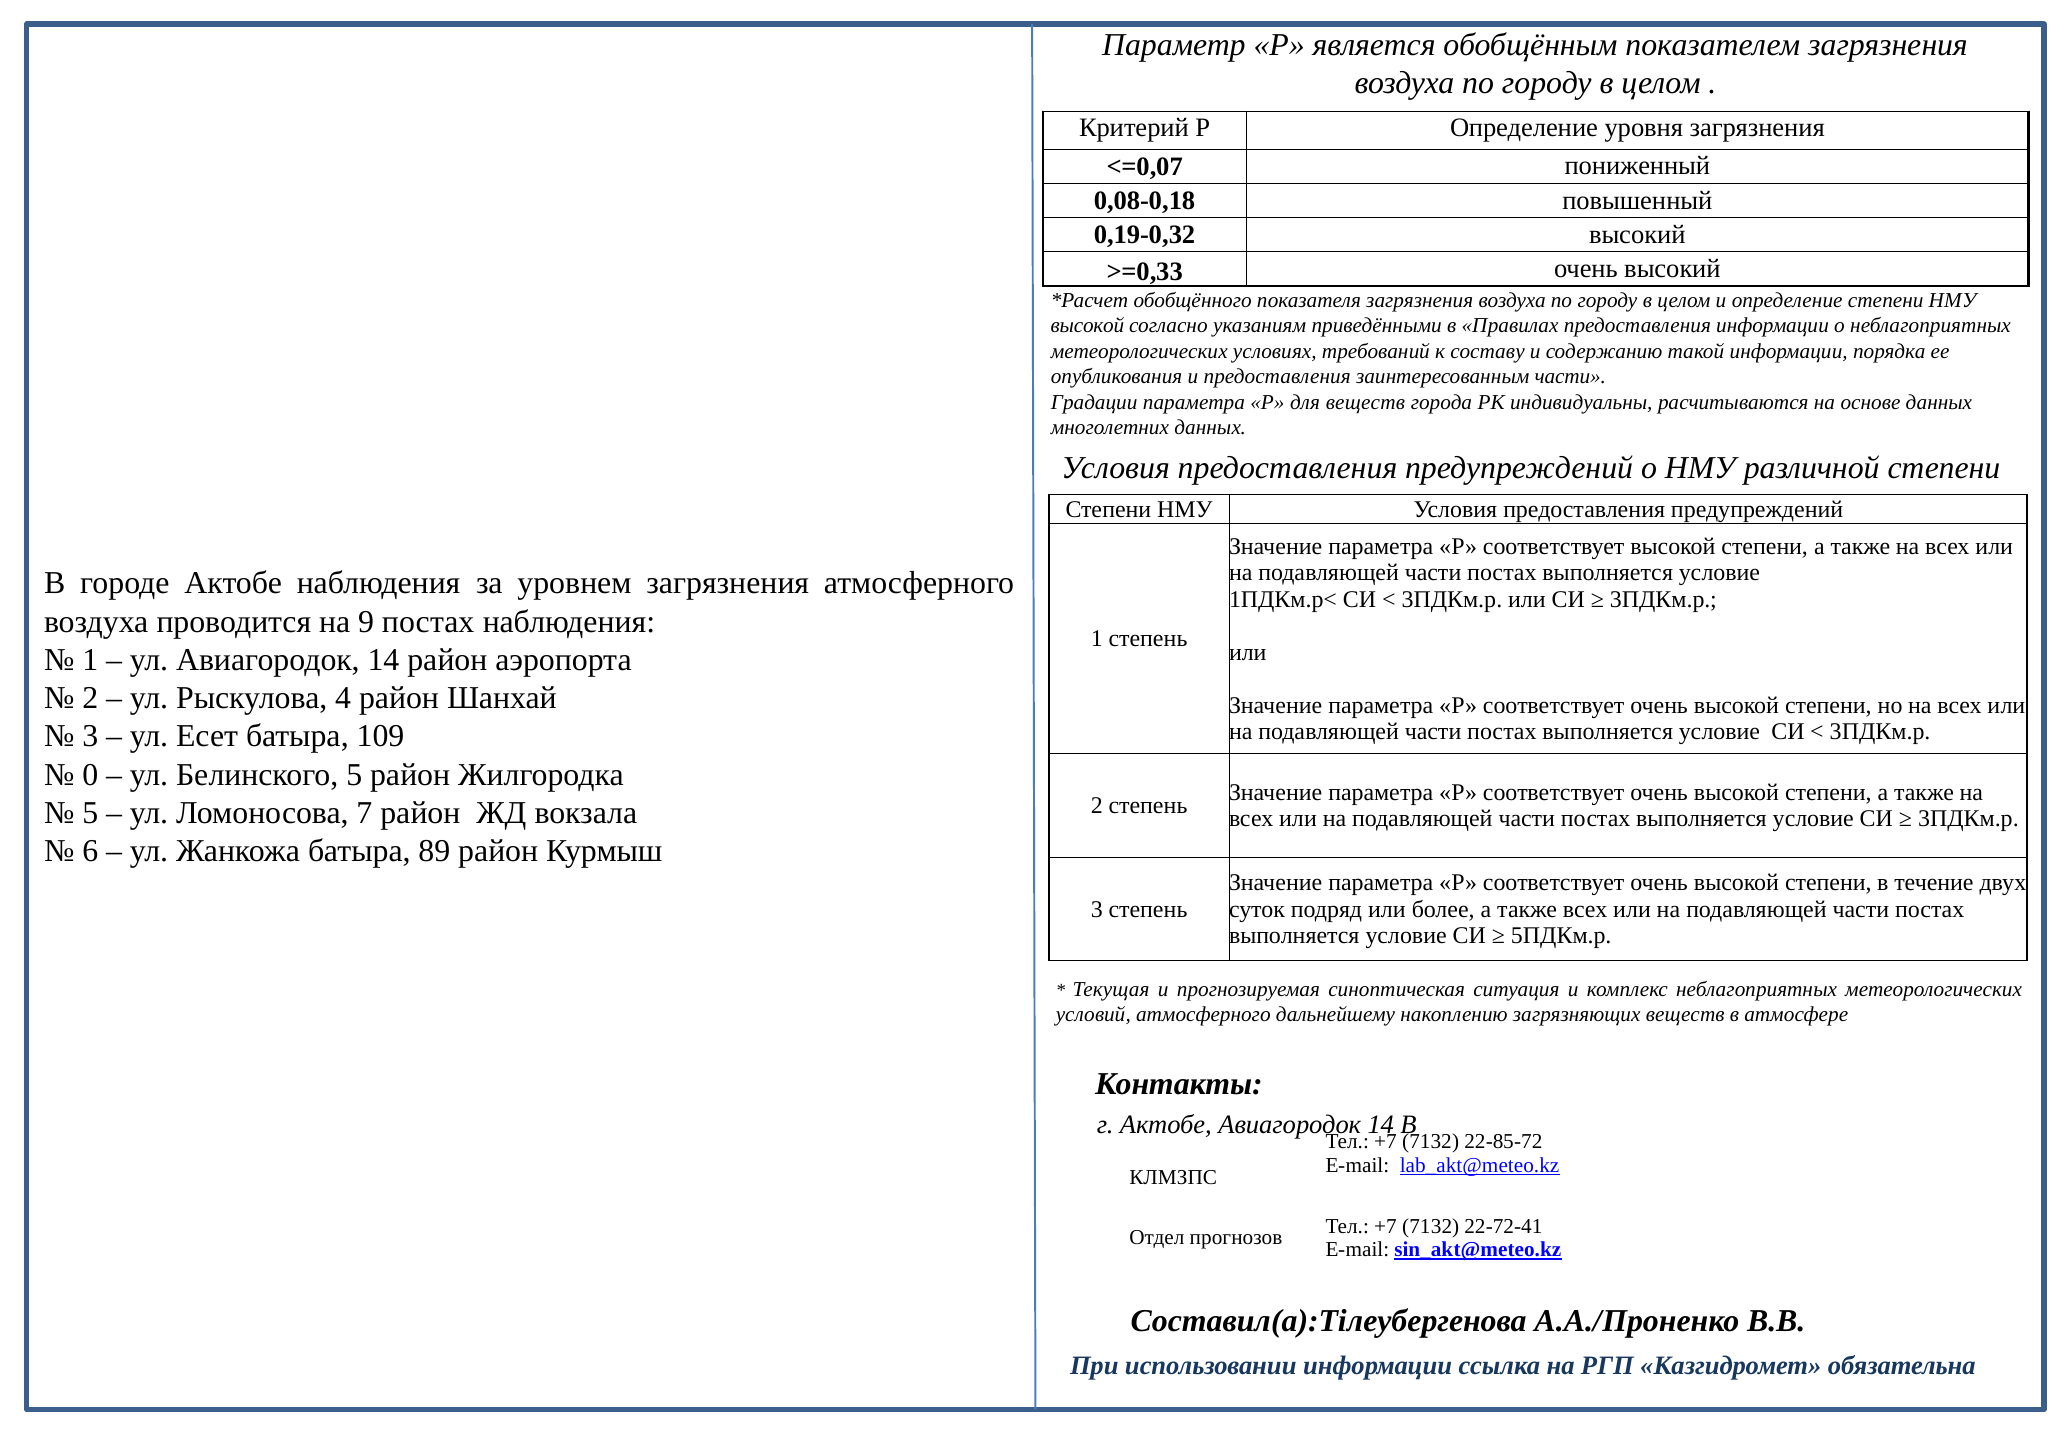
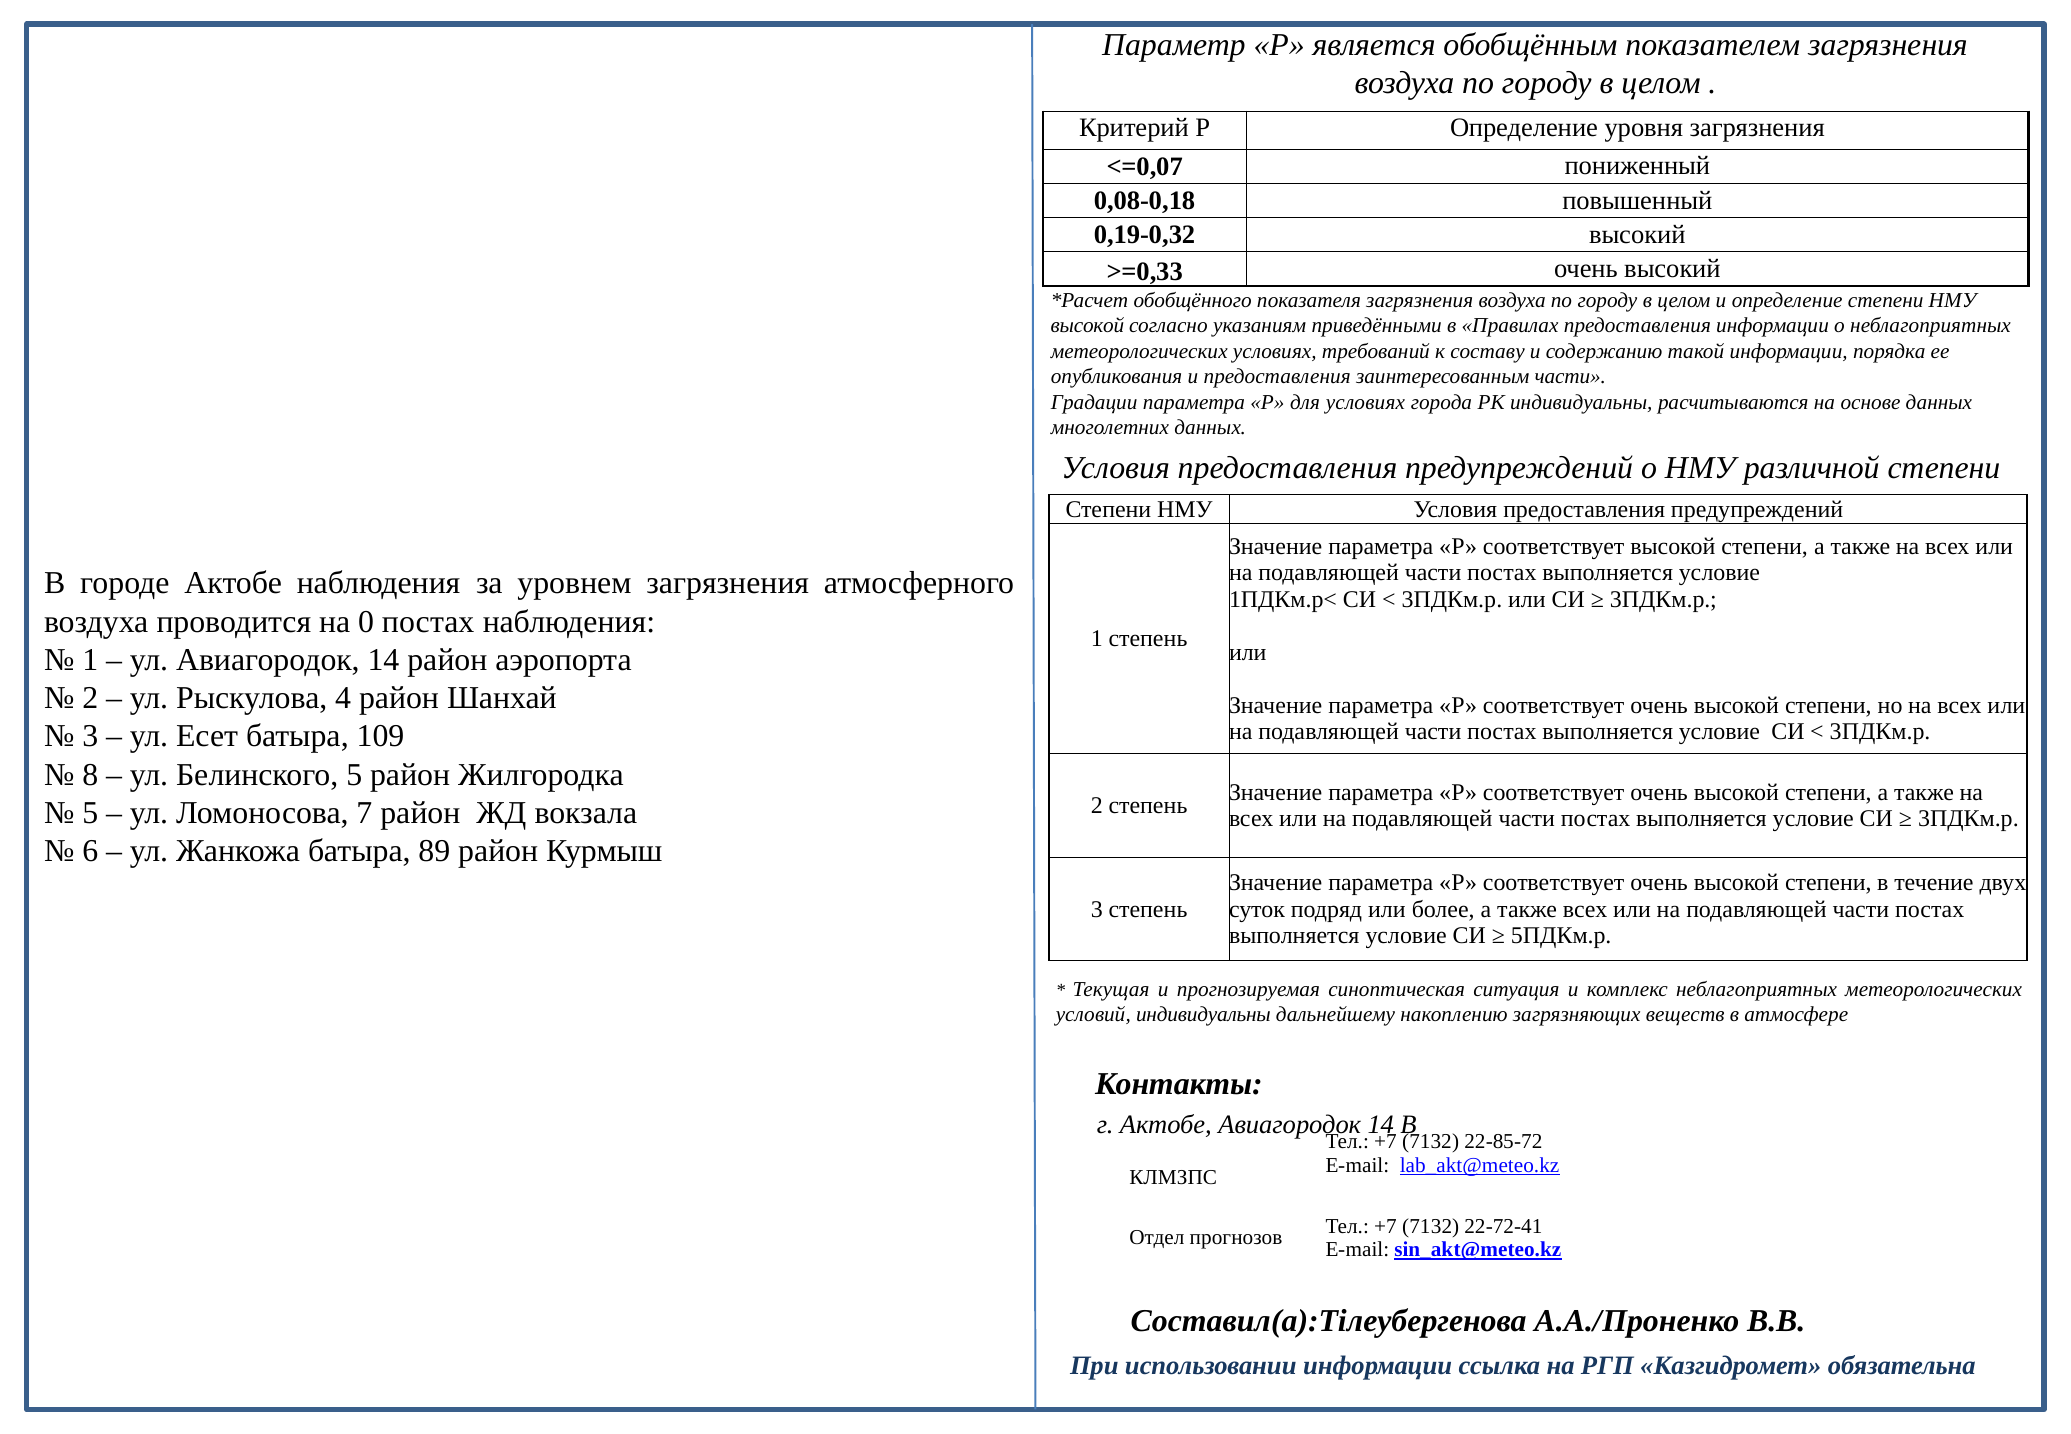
для веществ: веществ -> условиях
9: 9 -> 0
0: 0 -> 8
условий атмосферного: атмосферного -> индивидуальны
